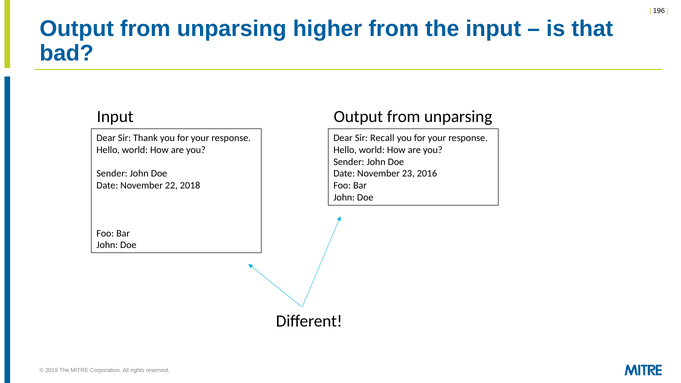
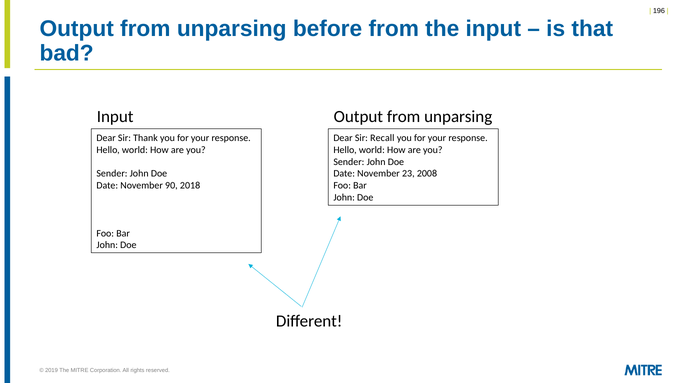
higher: higher -> before
2016: 2016 -> 2008
22: 22 -> 90
